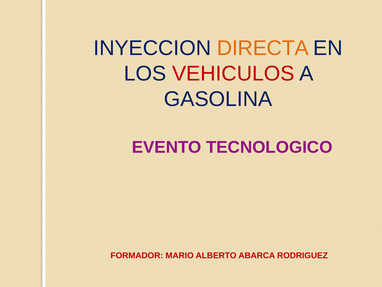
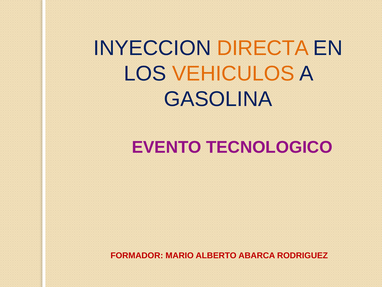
VEHICULOS colour: red -> orange
